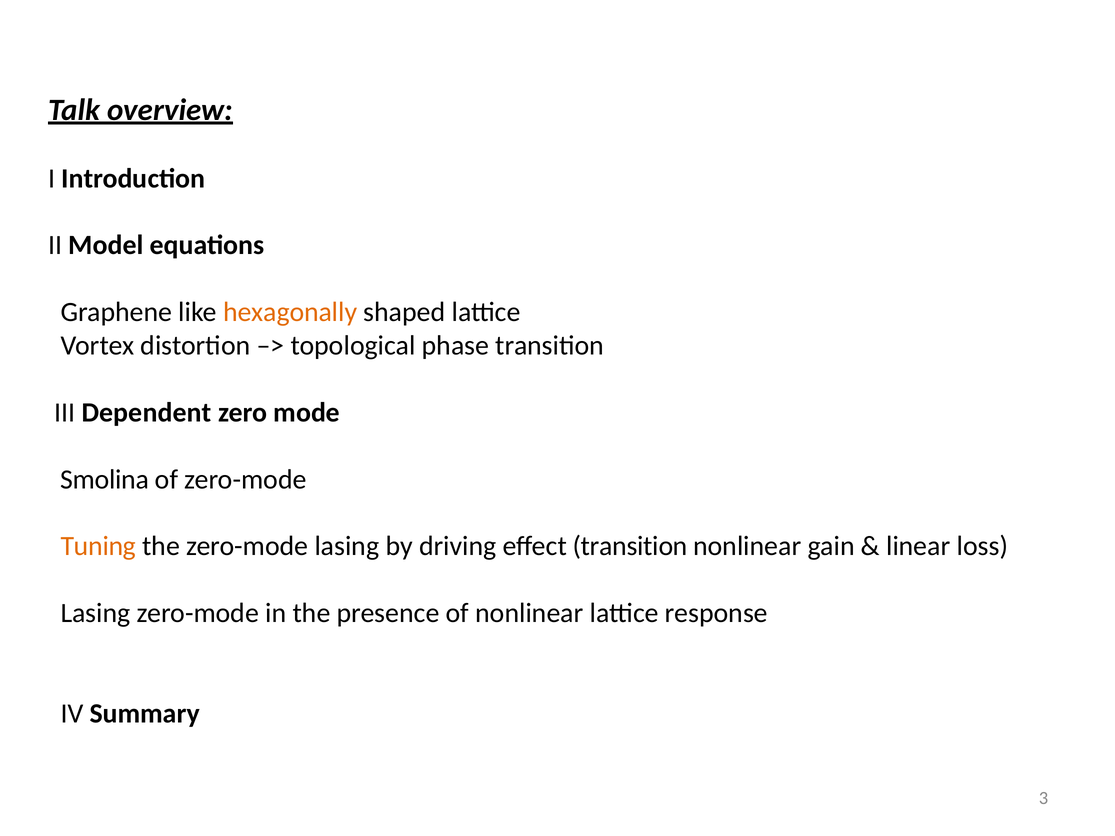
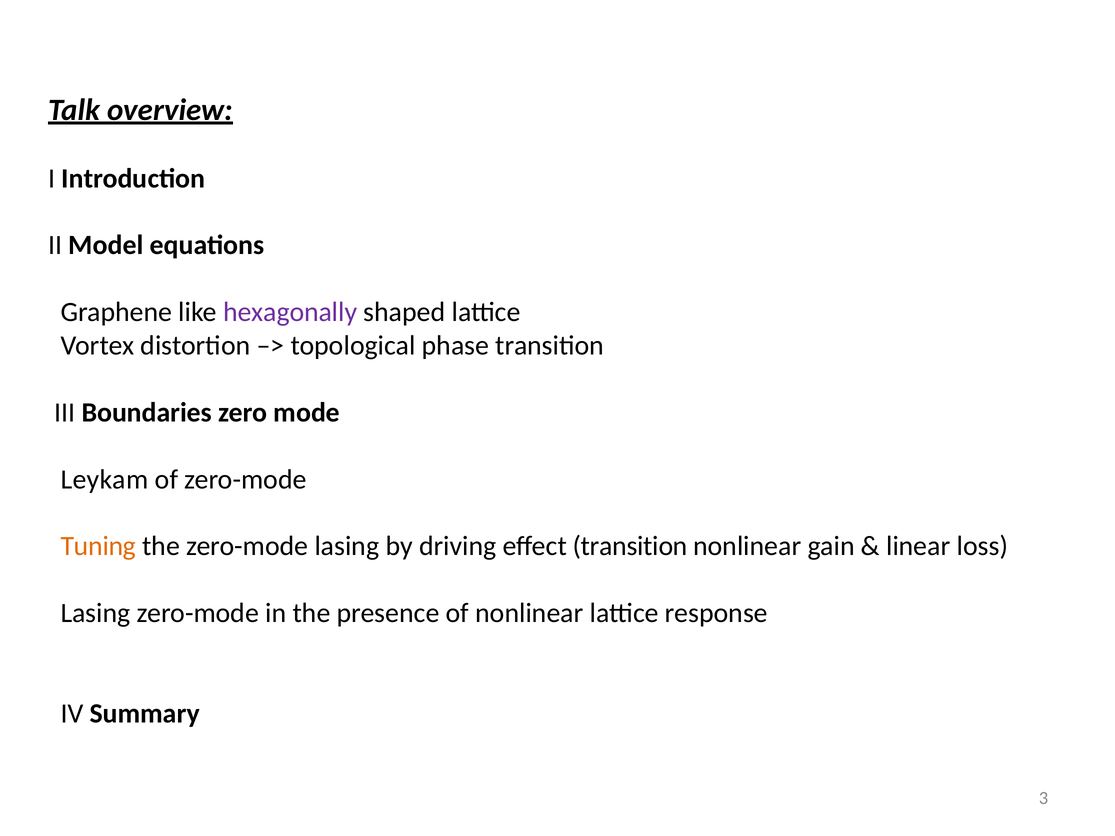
hexagonally colour: orange -> purple
Dependent: Dependent -> Boundaries
Smolina: Smolina -> Leykam
